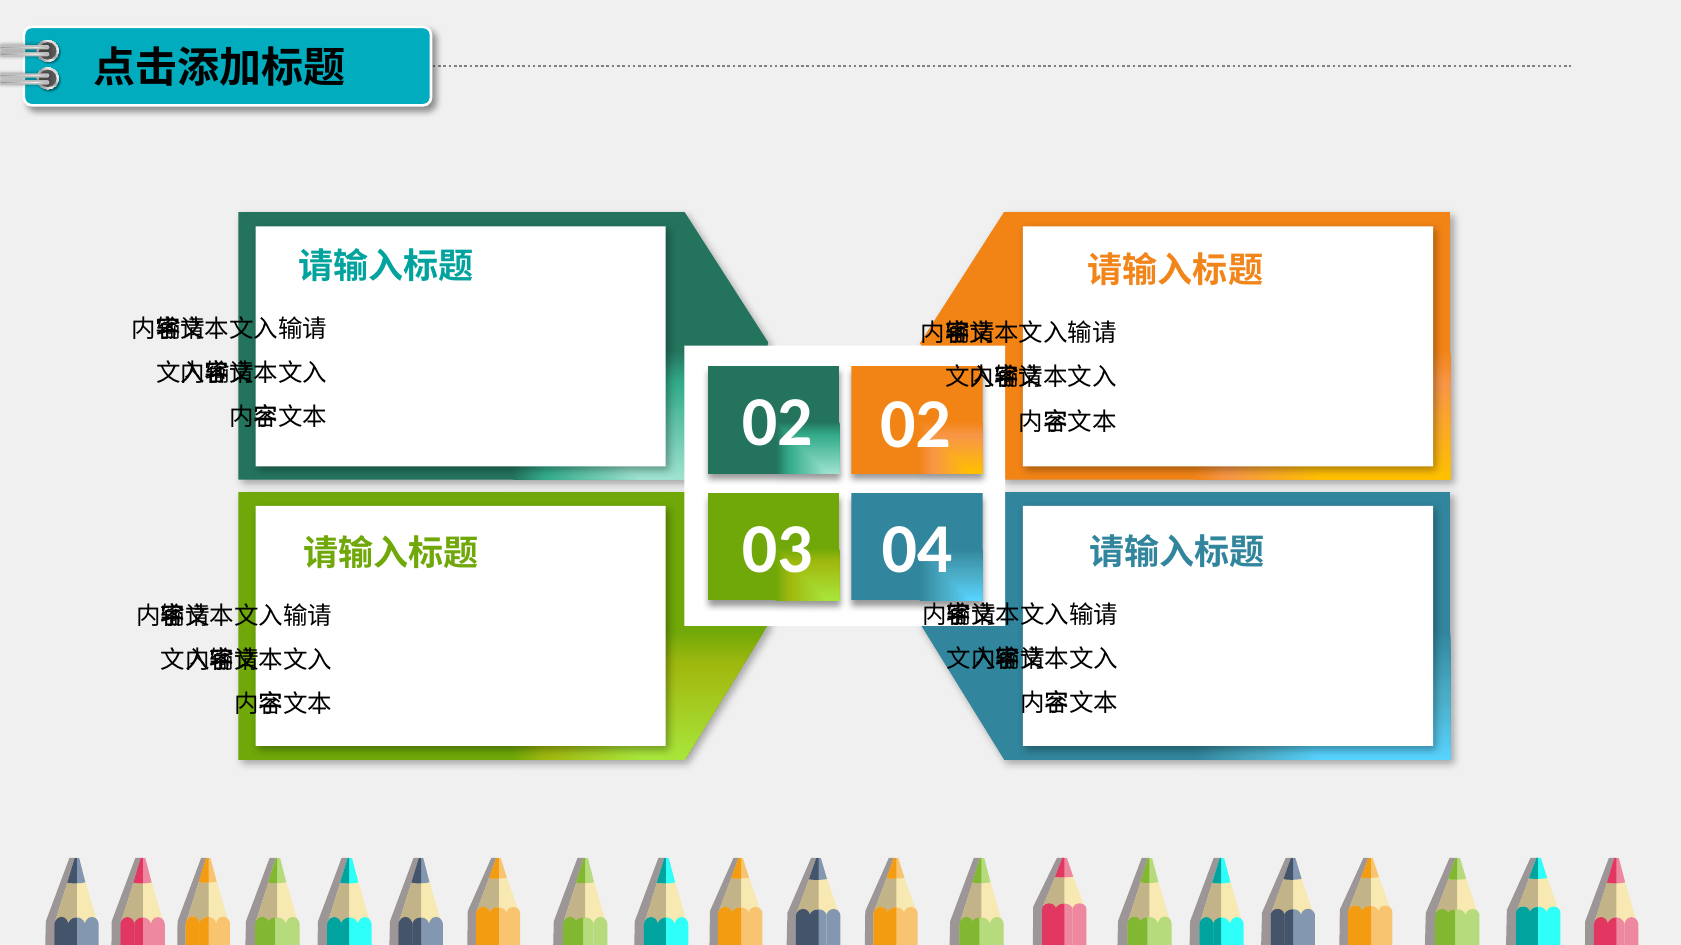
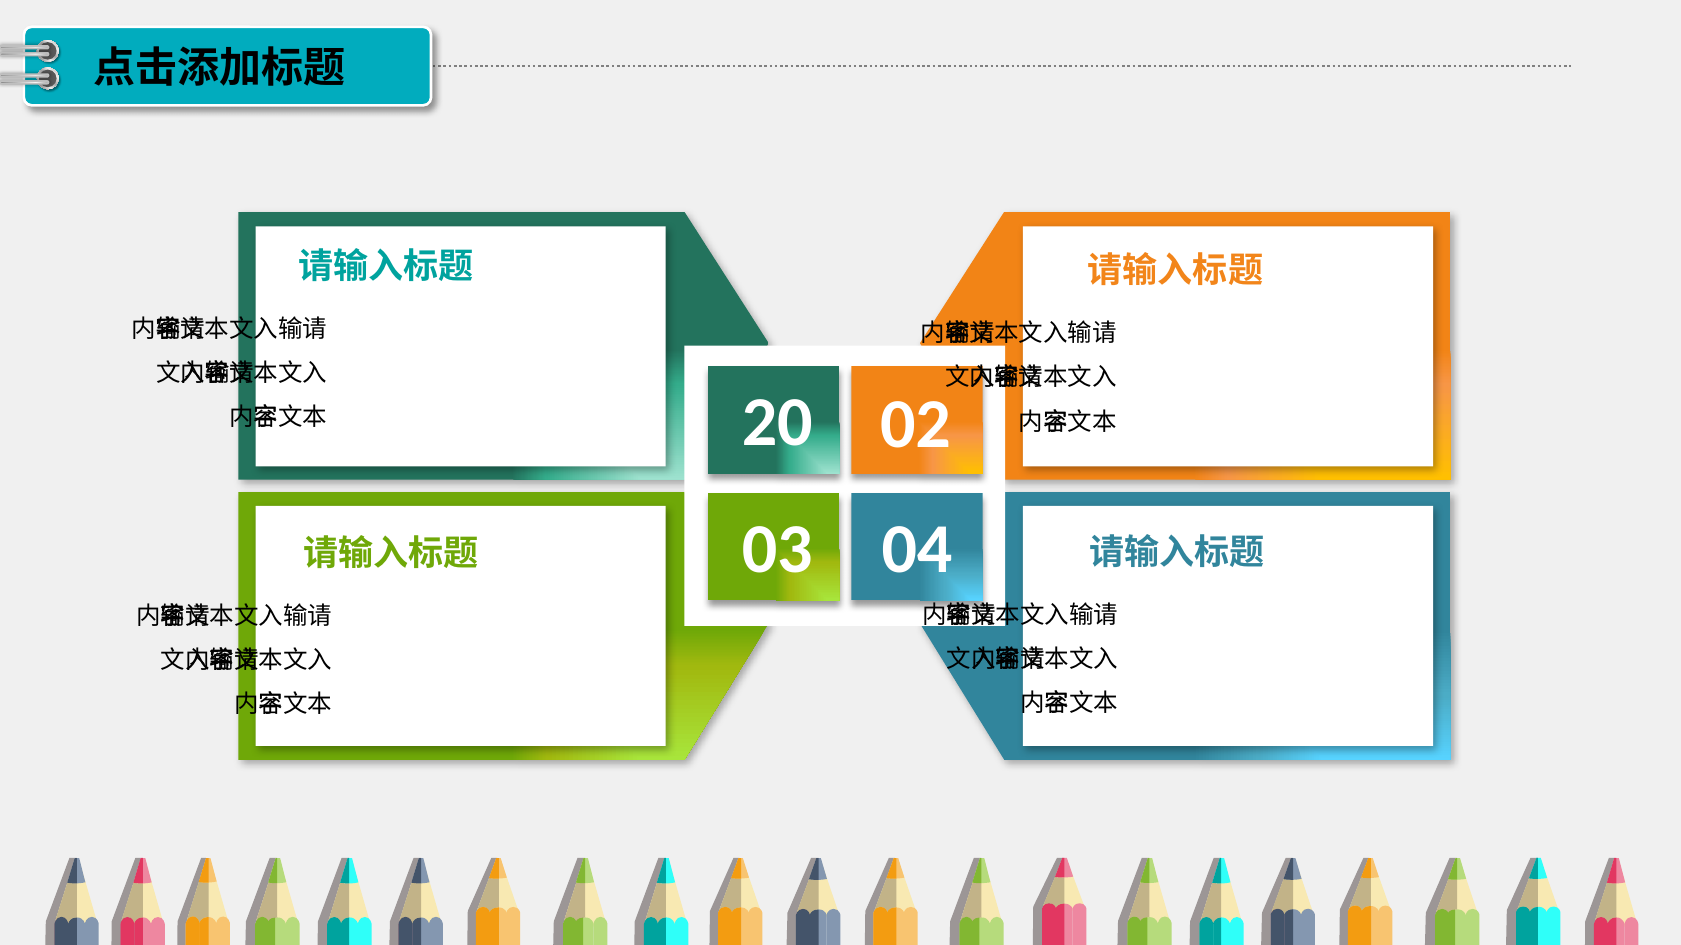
02 at (777, 423): 02 -> 20
